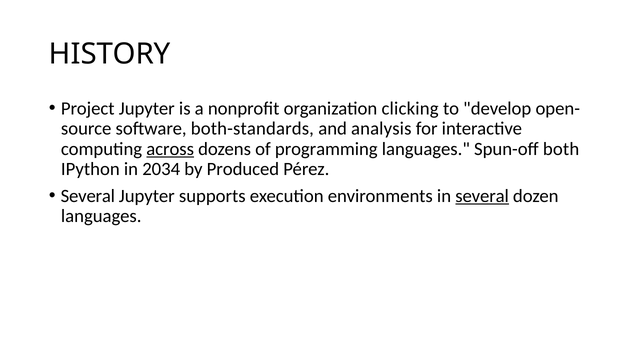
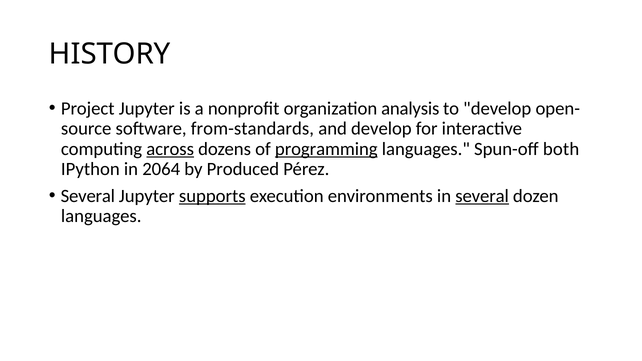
clicking: clicking -> analysis
both-standards: both-standards -> from-standards
and analysis: analysis -> develop
programming underline: none -> present
2034: 2034 -> 2064
supports underline: none -> present
